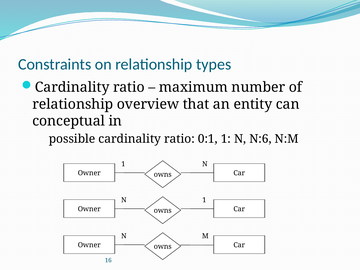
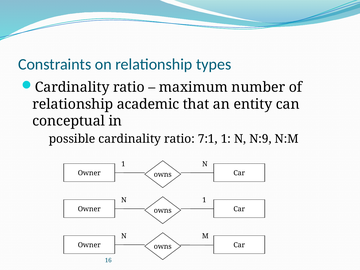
overview: overview -> academic
0:1: 0:1 -> 7:1
N:6: N:6 -> N:9
